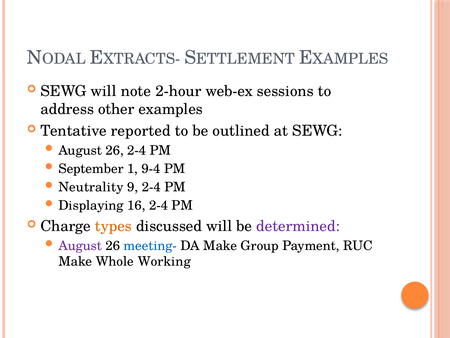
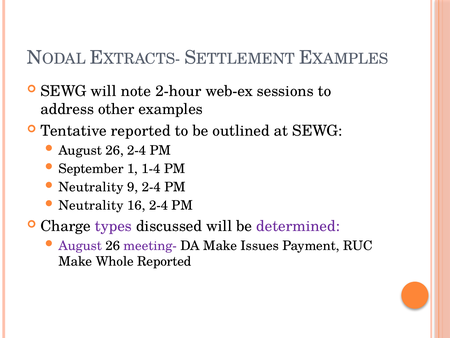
9-4: 9-4 -> 1-4
Displaying at (91, 205): Displaying -> Neutrality
types colour: orange -> purple
meeting- colour: blue -> purple
Group: Group -> Issues
Whole Working: Working -> Reported
